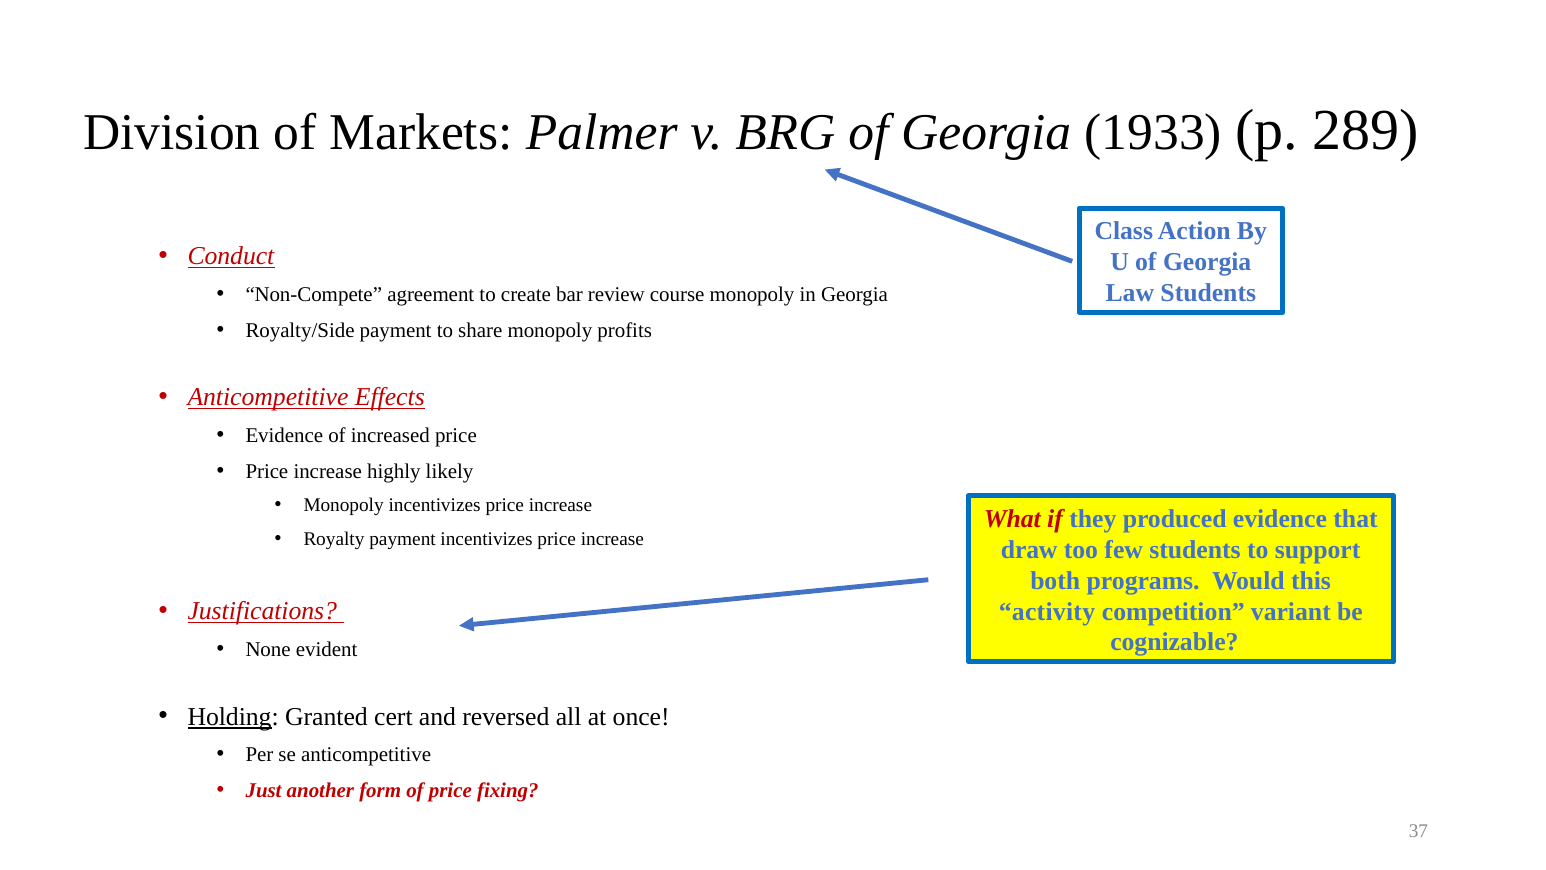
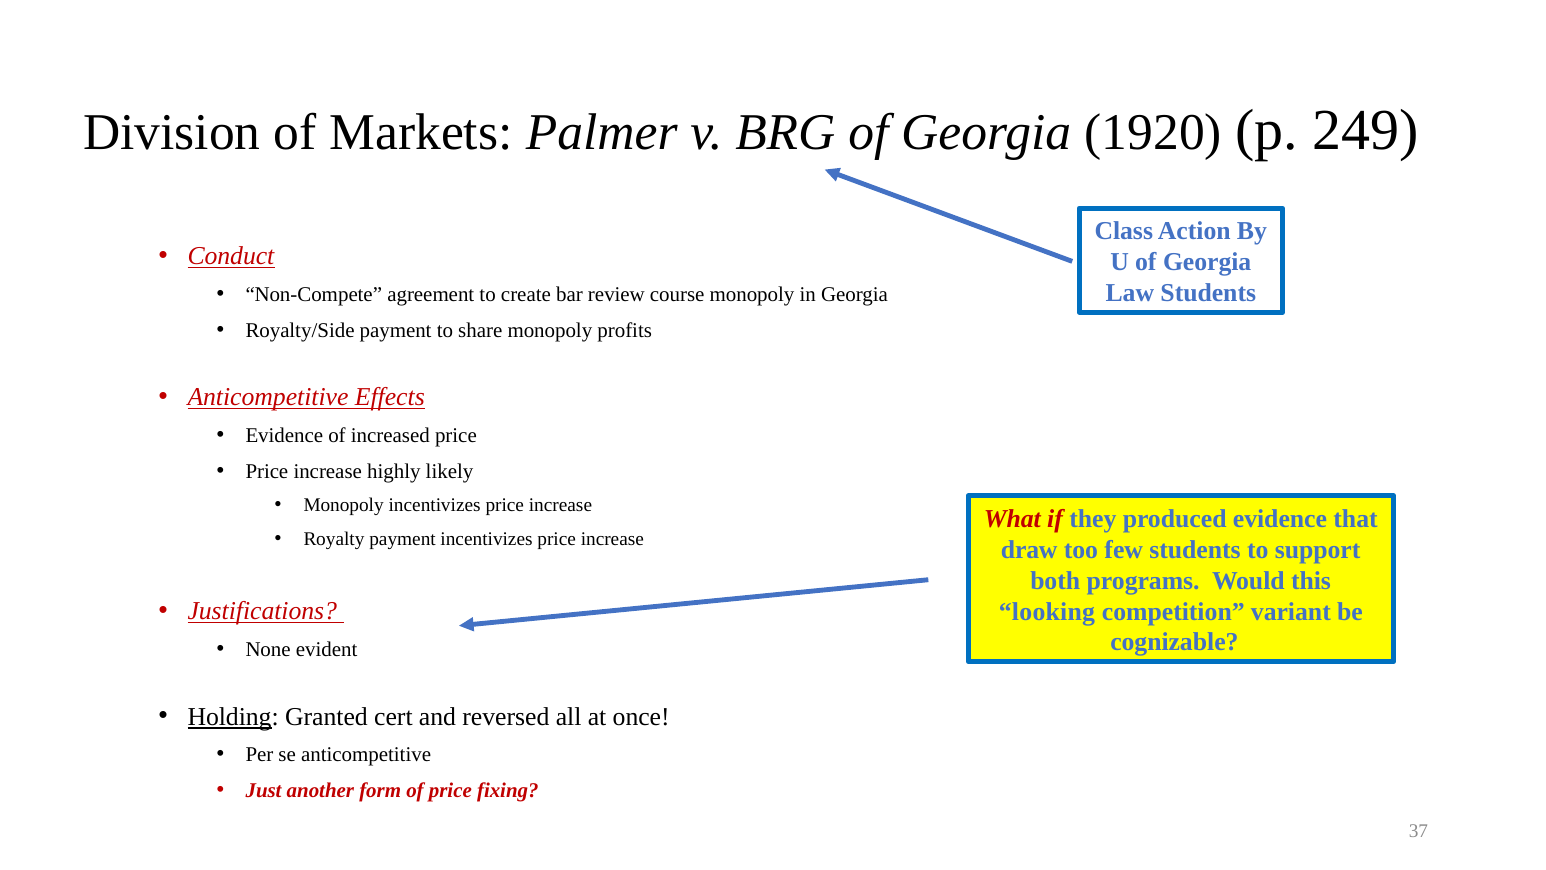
1933: 1933 -> 1920
289: 289 -> 249
activity: activity -> looking
